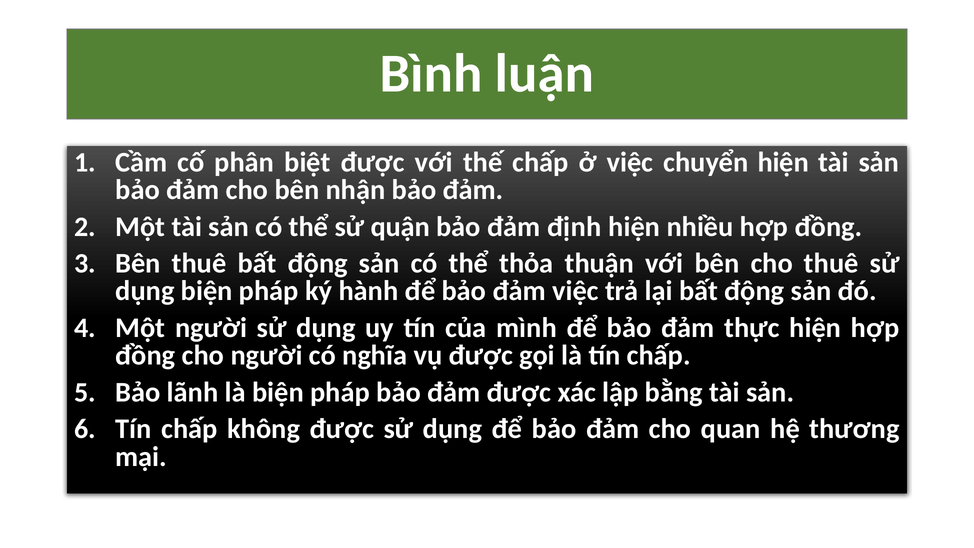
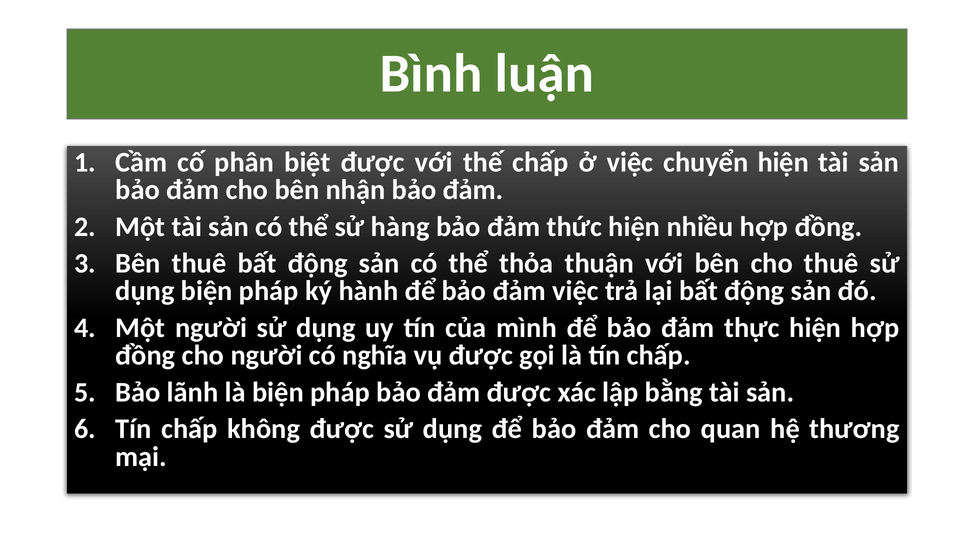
quận: quận -> hàng
định: định -> thức
